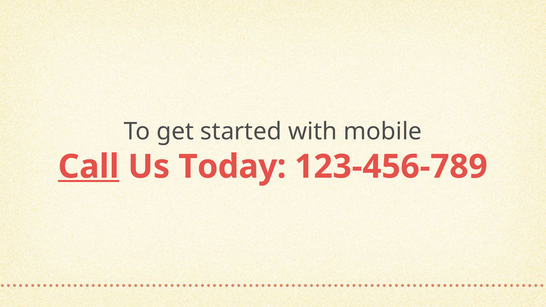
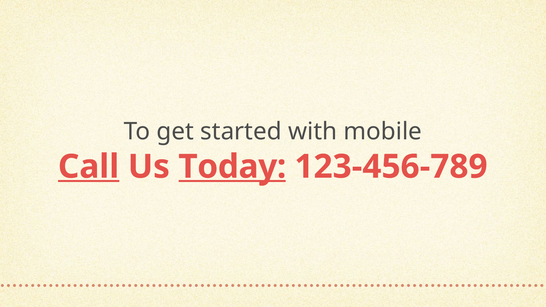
Today underline: none -> present
